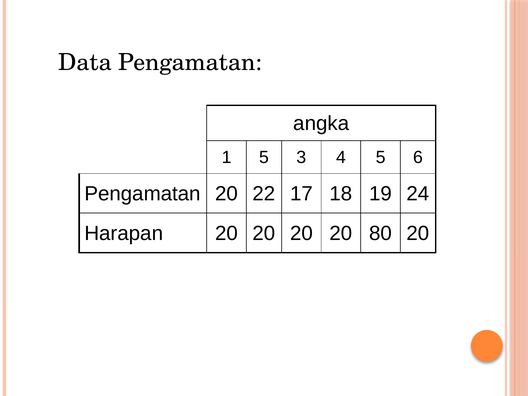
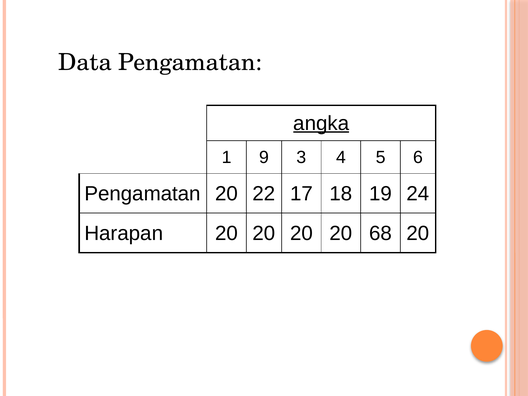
angka underline: none -> present
1 5: 5 -> 9
80: 80 -> 68
